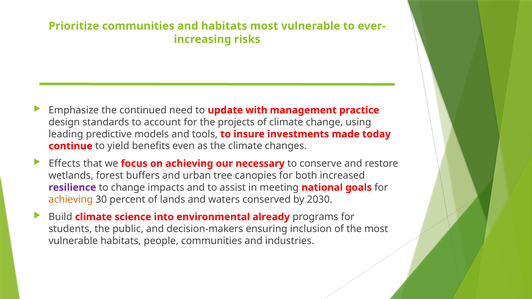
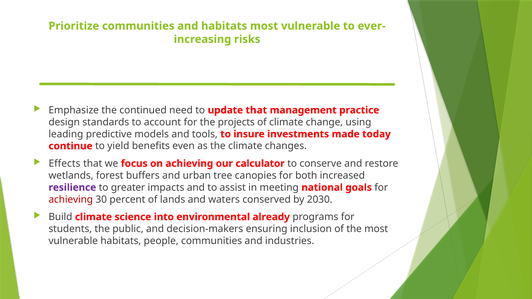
update with: with -> that
necessary: necessary -> calculator
to change: change -> greater
achieving at (71, 200) colour: orange -> red
